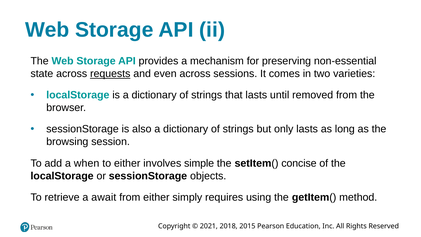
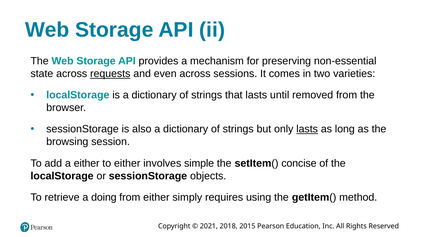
lasts at (307, 129) underline: none -> present
a when: when -> either
await: await -> doing
